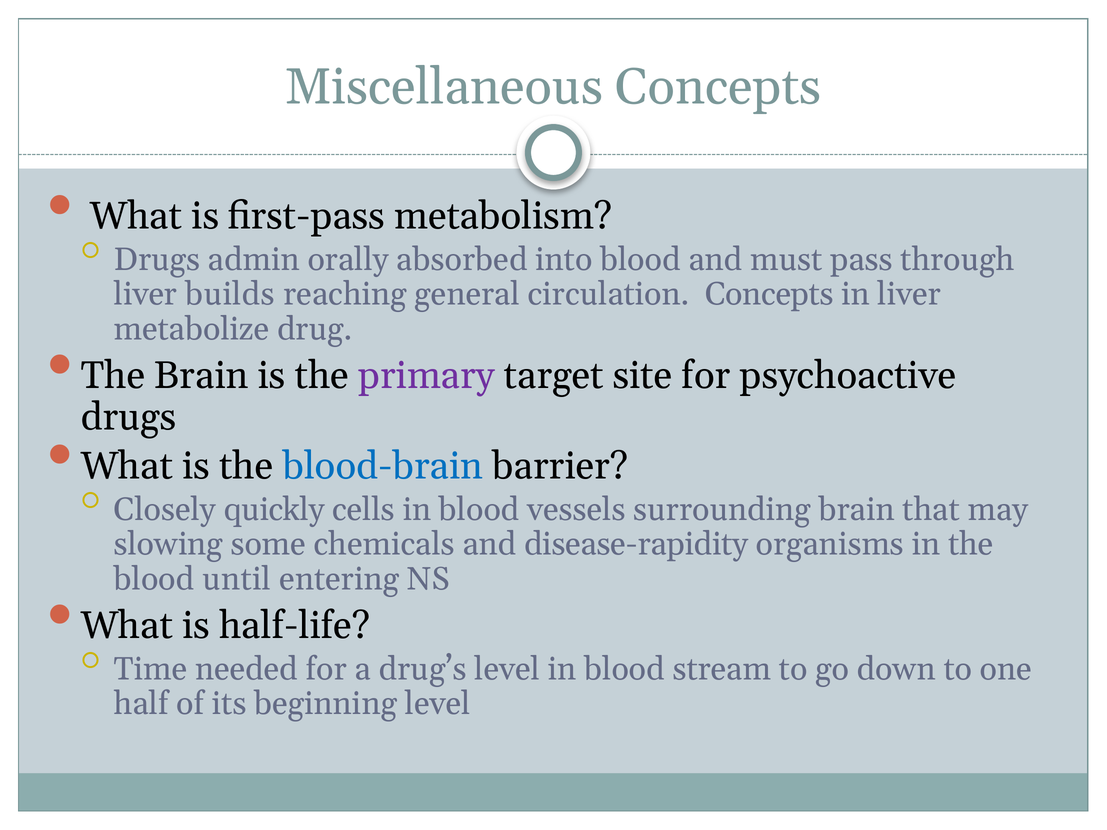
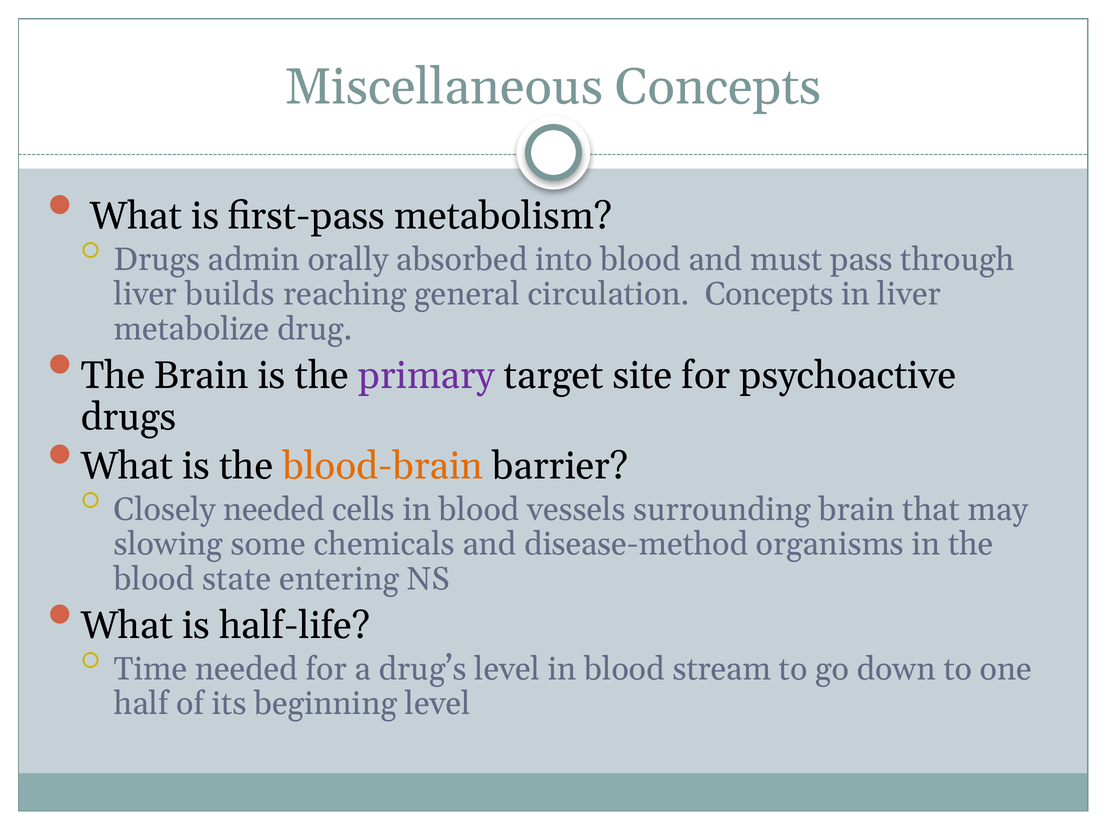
blood-brain colour: blue -> orange
Closely quickly: quickly -> needed
disease-rapidity: disease-rapidity -> disease-method
until: until -> state
